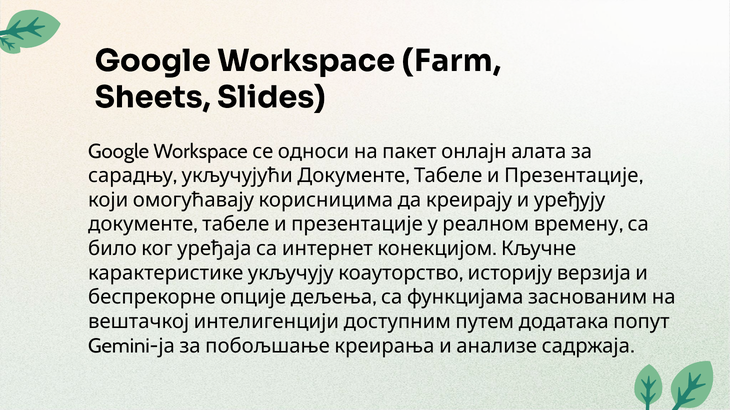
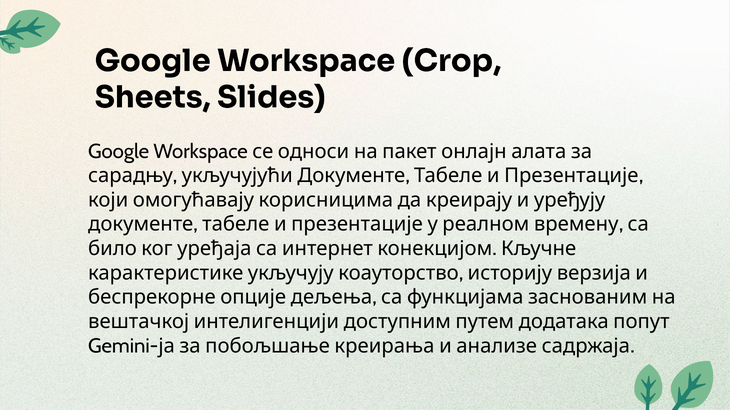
Farm: Farm -> Crop
